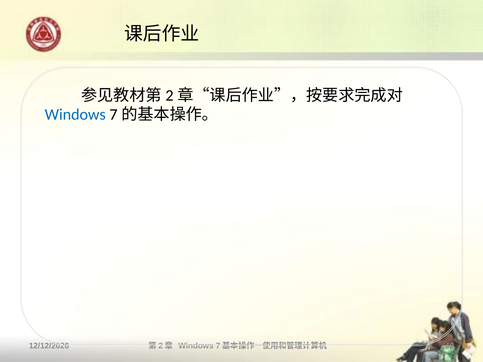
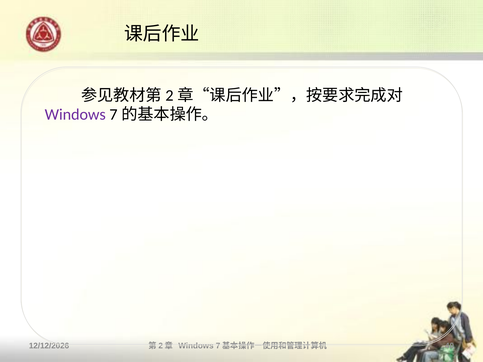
Windows at (75, 115) colour: blue -> purple
